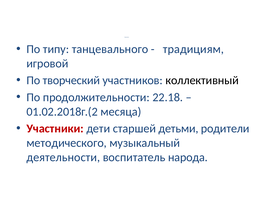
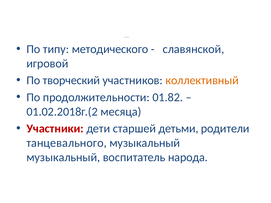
танцевального: танцевального -> методического
традициям: традициям -> славянской
коллективный colour: black -> orange
22.18: 22.18 -> 01.82
методического: методического -> танцевального
деятельности at (63, 158): деятельности -> музыкальный
